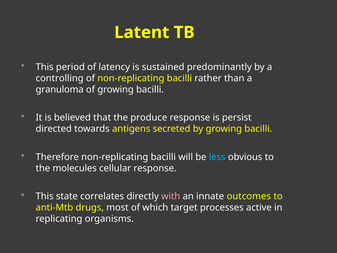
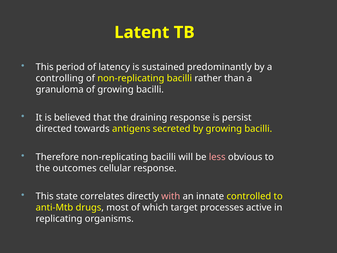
produce: produce -> draining
less colour: light blue -> pink
molecules: molecules -> outcomes
outcomes: outcomes -> controlled
